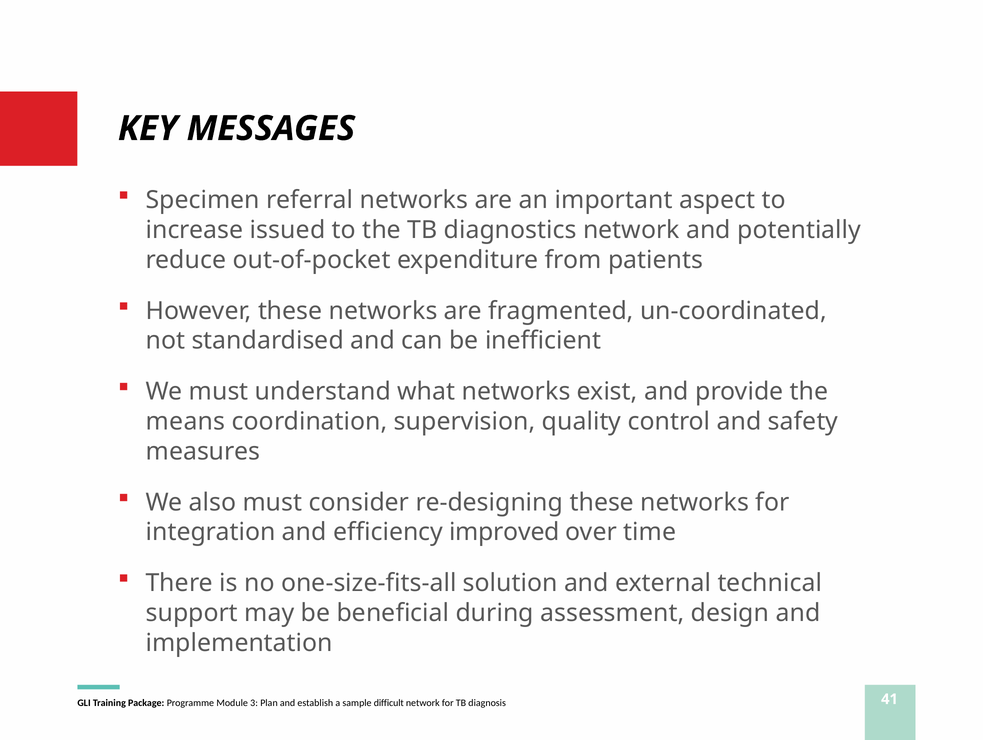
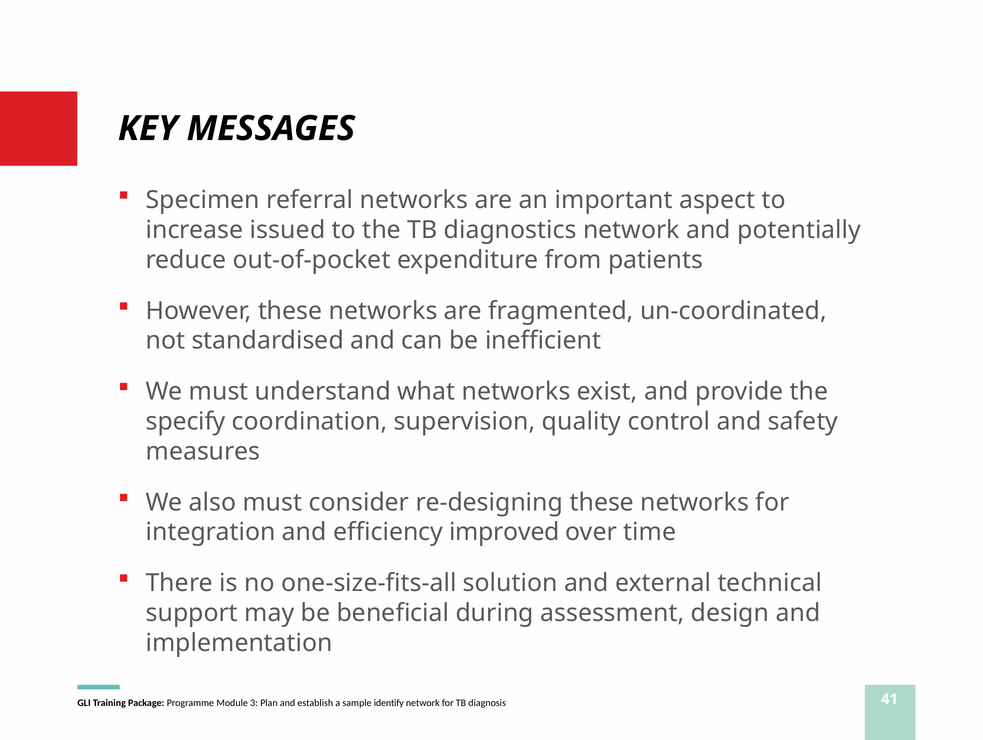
means: means -> specify
difficult: difficult -> identify
